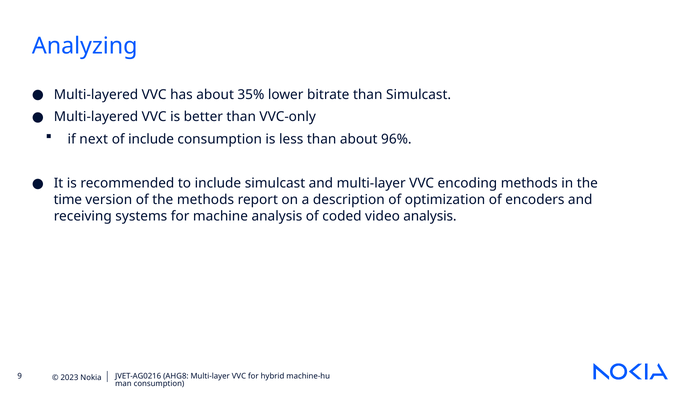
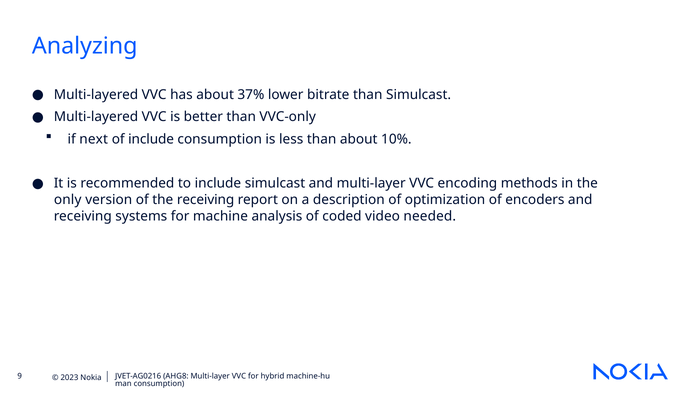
35%: 35% -> 37%
96%: 96% -> 10%
time: time -> only
the methods: methods -> receiving
video analysis: analysis -> needed
